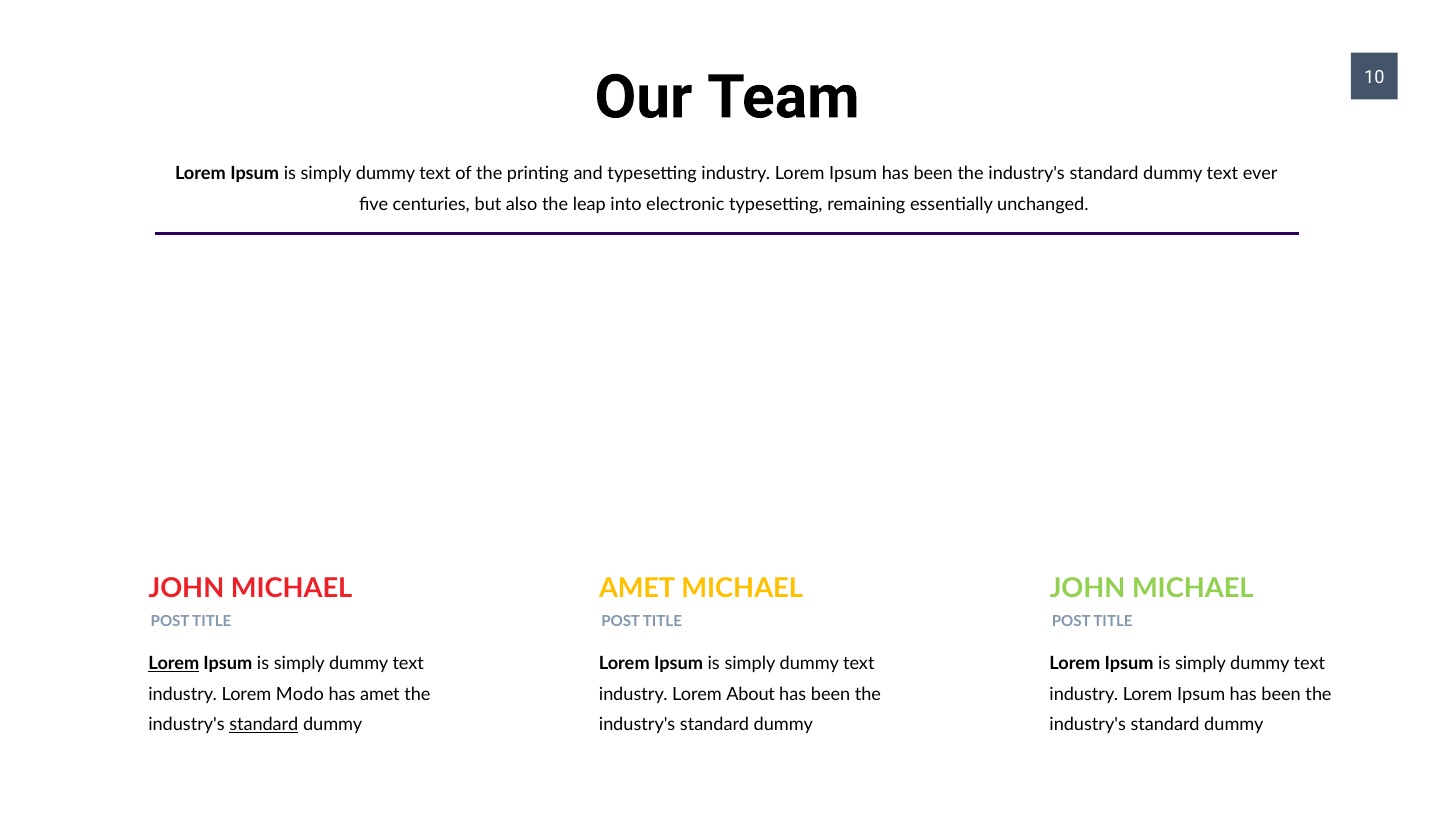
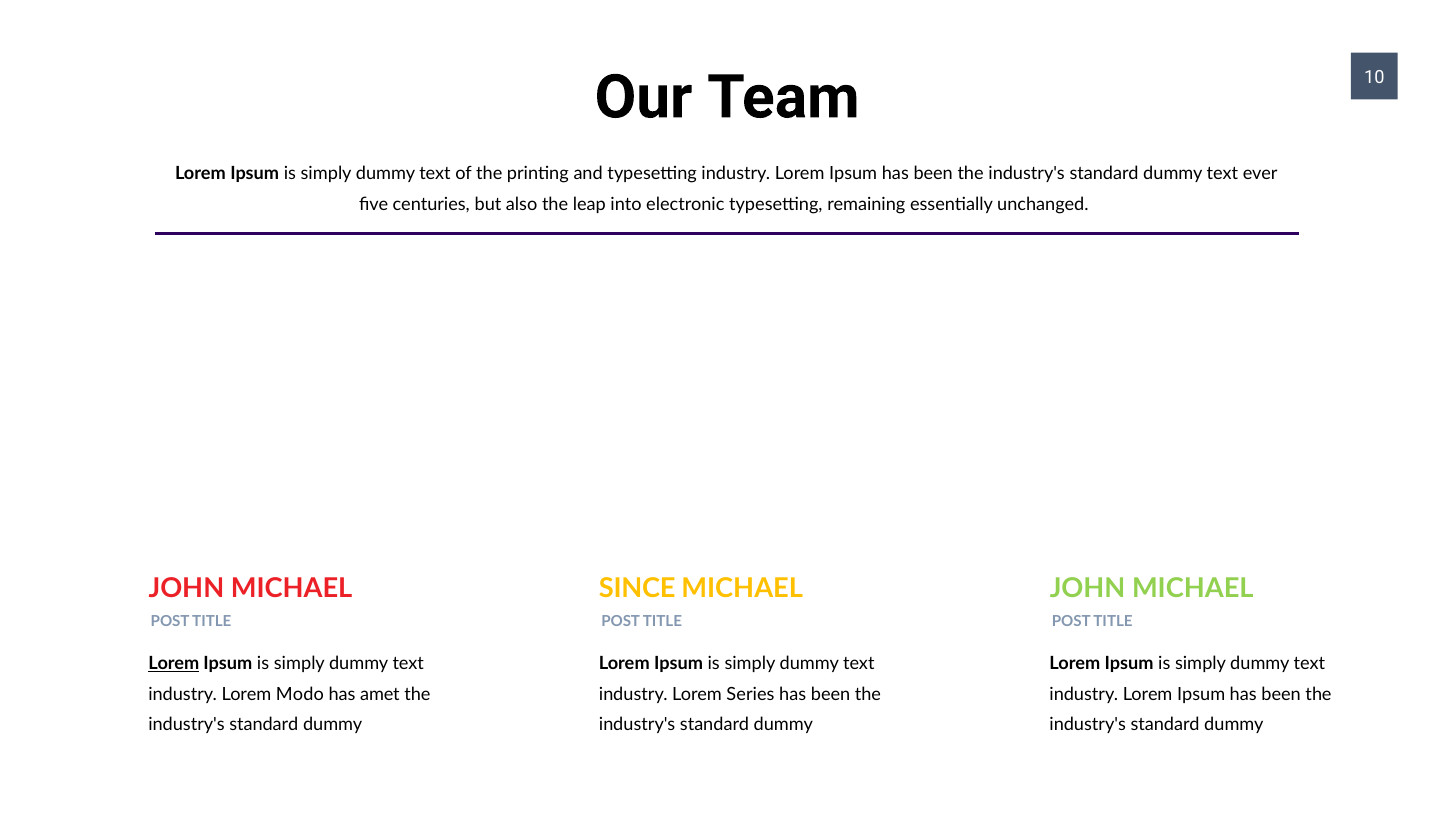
AMET at (637, 588): AMET -> SINCE
About: About -> Series
standard at (264, 725) underline: present -> none
